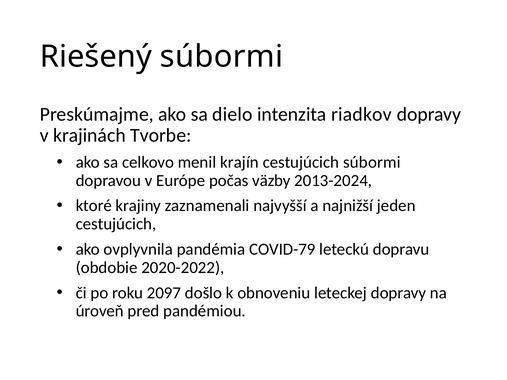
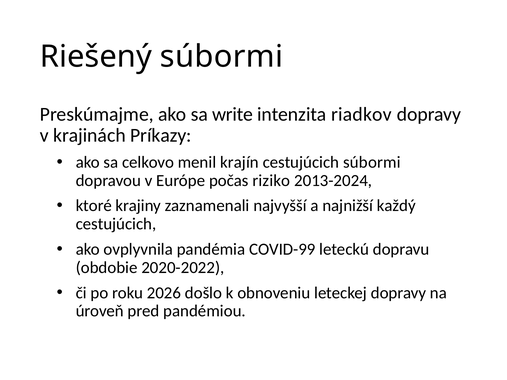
dielo: dielo -> write
Tvorbe: Tvorbe -> Príkazy
väzby: väzby -> riziko
jeden: jeden -> každý
COVID-79: COVID-79 -> COVID-99
2097: 2097 -> 2026
